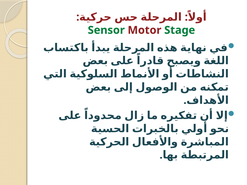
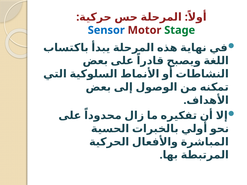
Sensor colour: green -> blue
